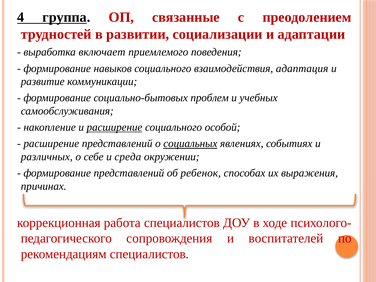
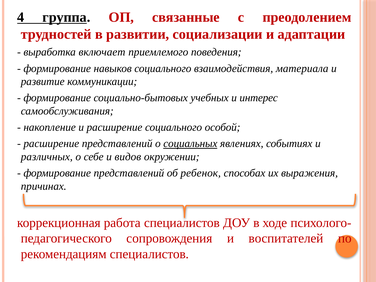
адаптация: адаптация -> материала
проблем: проблем -> учебных
учебных: учебных -> интерес
расширение at (115, 127) underline: present -> none
среда: среда -> видов
